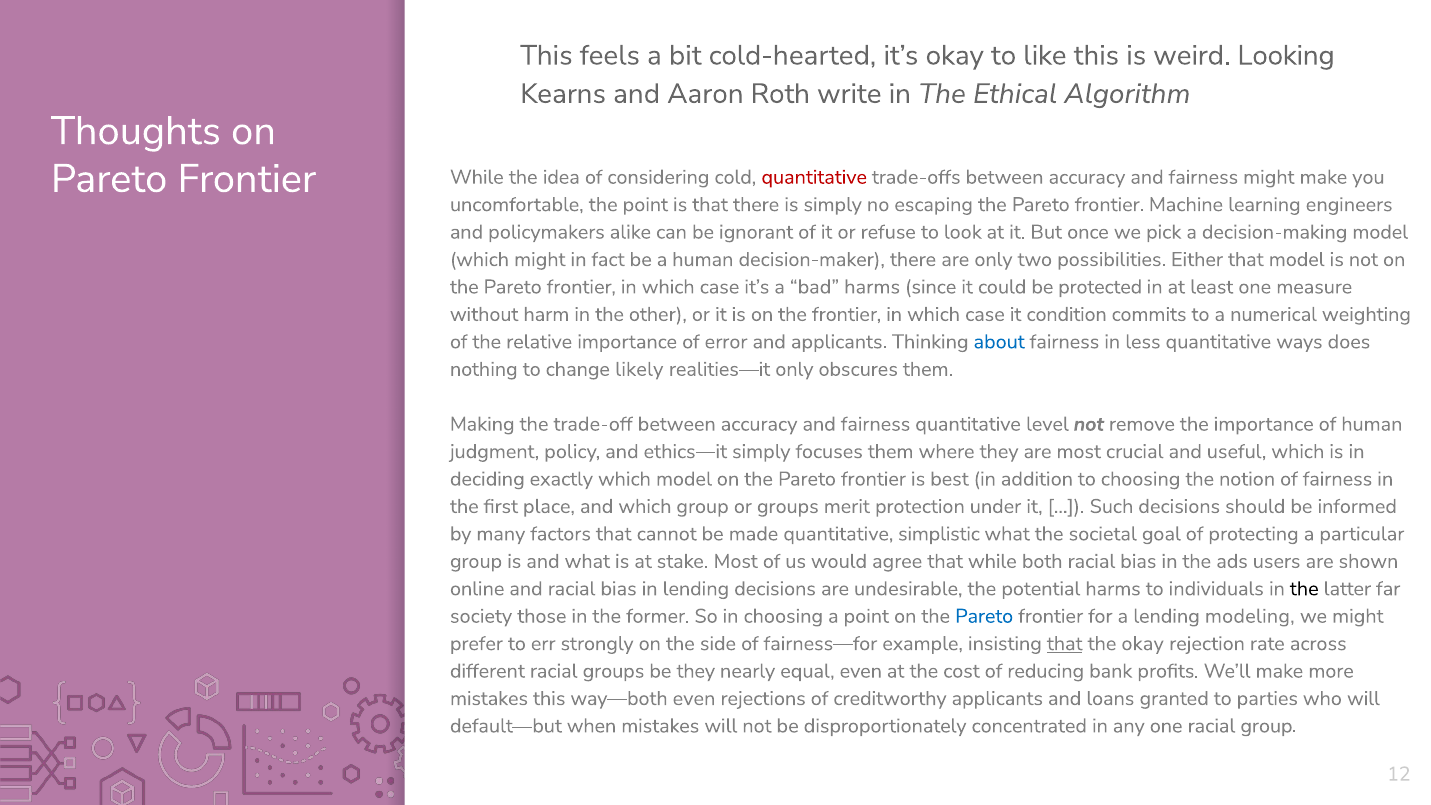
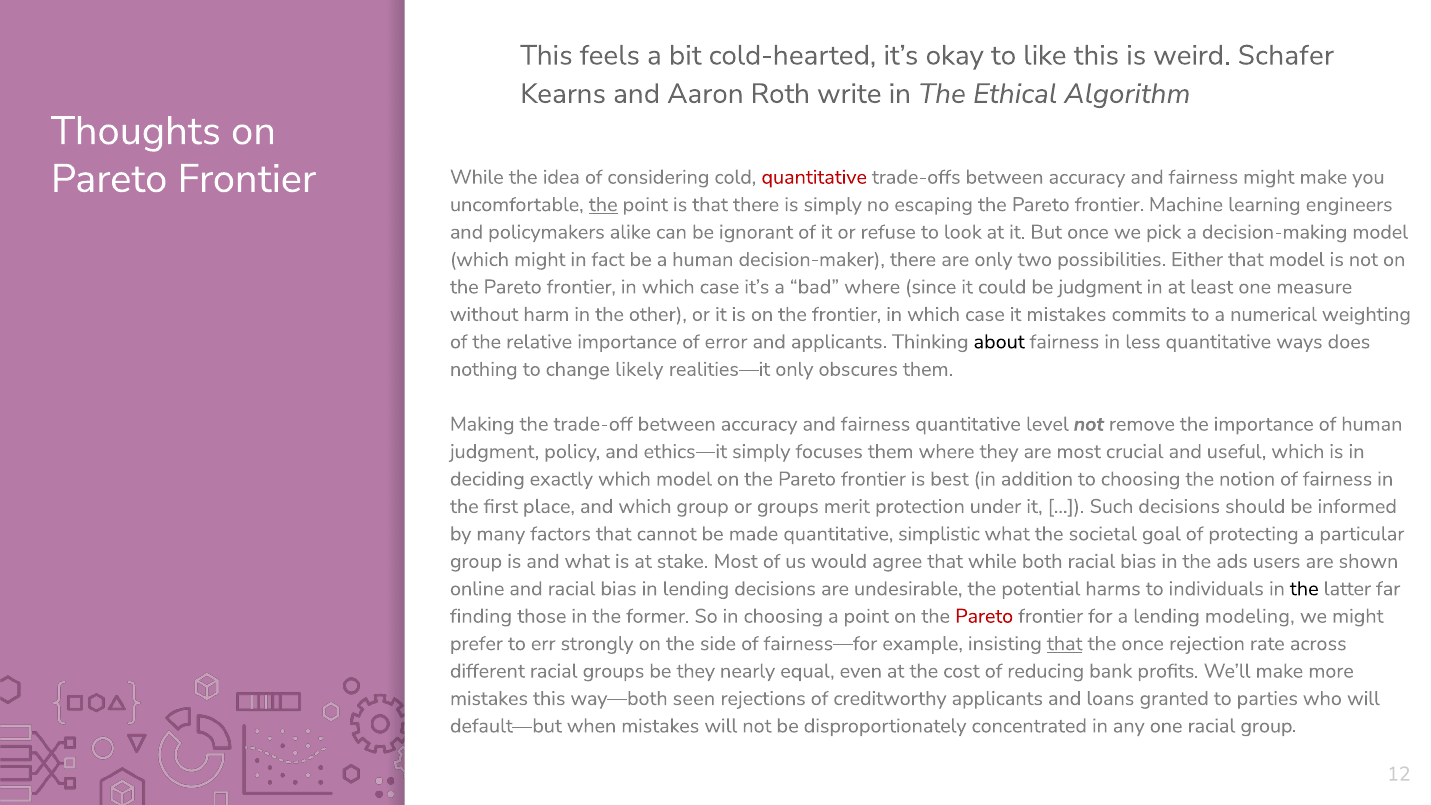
Looking: Looking -> Schafer
the at (603, 205) underline: none -> present
bad harms: harms -> where
be protected: protected -> judgment
it condition: condition -> mistakes
about colour: blue -> black
society: society -> finding
Pareto at (984, 616) colour: blue -> red
the okay: okay -> once
way—both even: even -> seen
